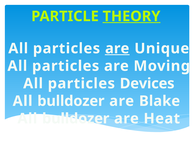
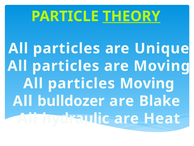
are at (117, 48) underline: present -> none
particles Devices: Devices -> Moving
bulldozer at (76, 118): bulldozer -> hydraulic
